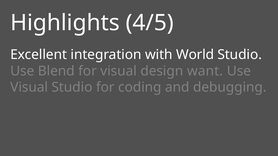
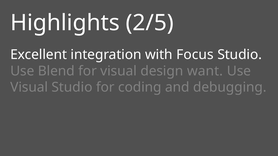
4/5: 4/5 -> 2/5
World: World -> Focus
